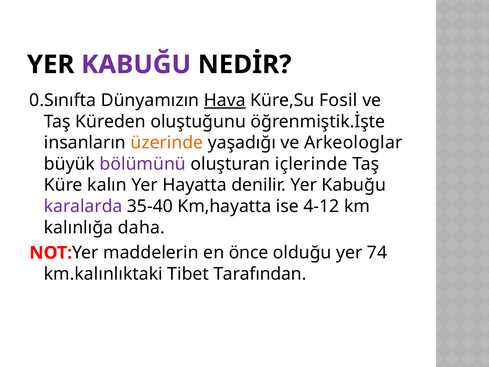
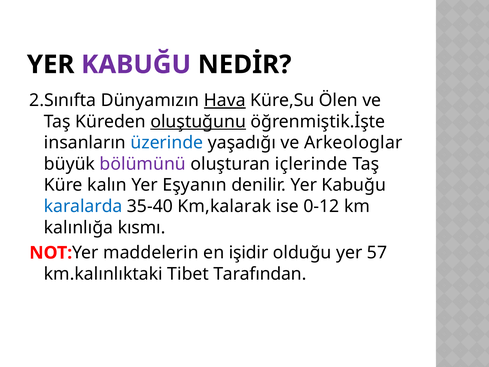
0.Sınıfta: 0.Sınıfta -> 2.Sınıfta
Fosil: Fosil -> Ölen
oluştuğunu underline: none -> present
üzerinde colour: orange -> blue
Hayatta: Hayatta -> Eşyanın
karalarda colour: purple -> blue
Km,hayatta: Km,hayatta -> Km,kalarak
4-12: 4-12 -> 0-12
daha: daha -> kısmı
önce: önce -> işidir
74: 74 -> 57
